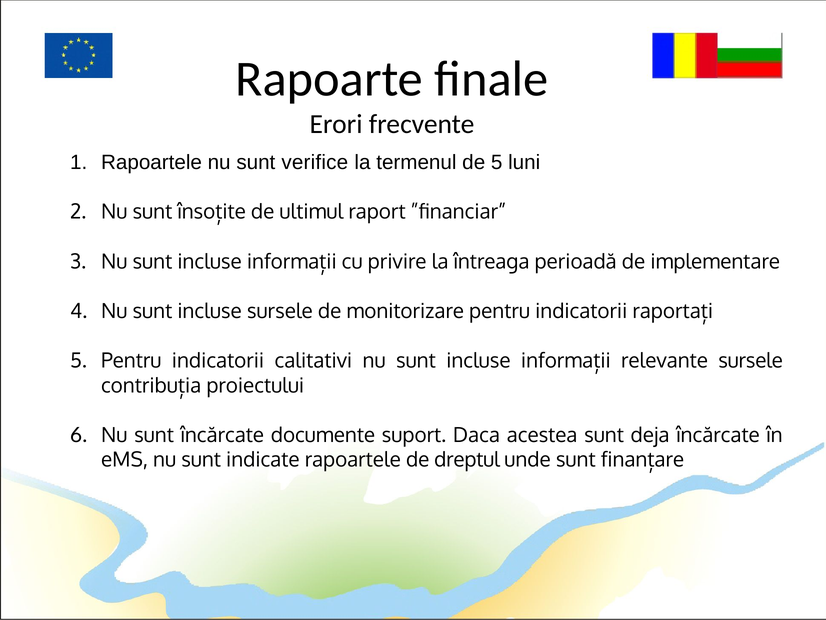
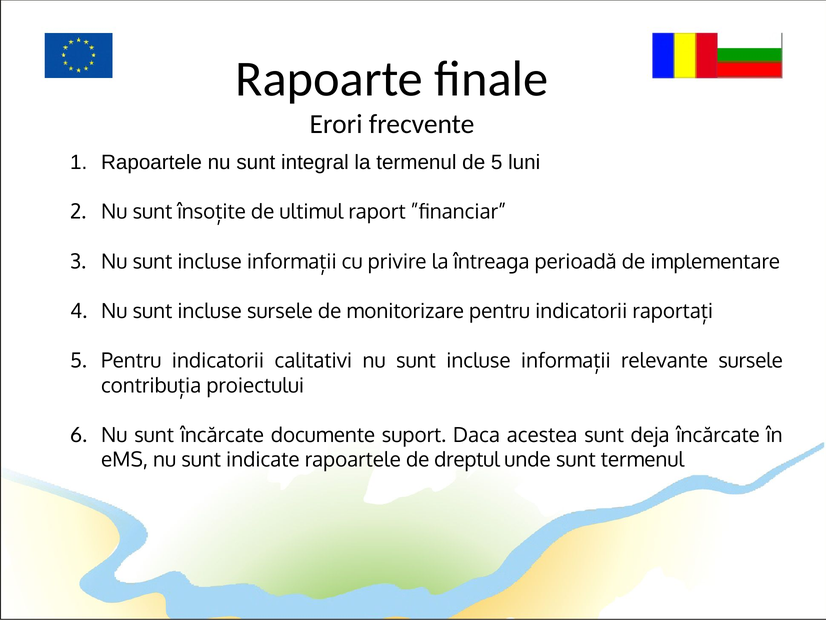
verifice: verifice -> integral
sunt finanțare: finanțare -> termenul
